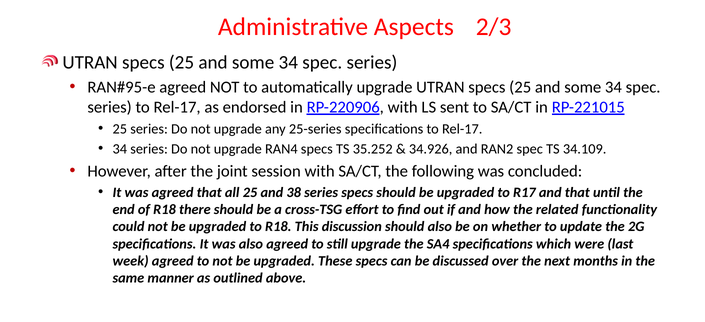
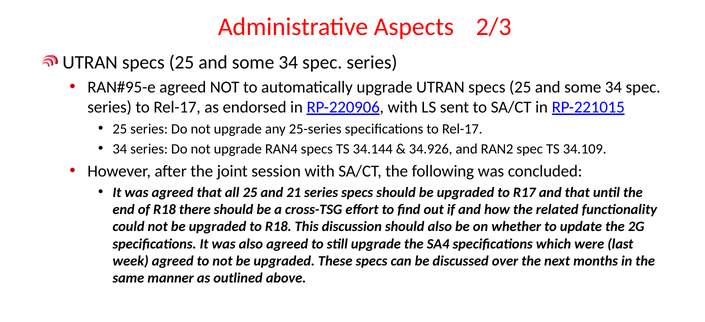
35.252: 35.252 -> 34.144
38: 38 -> 21
